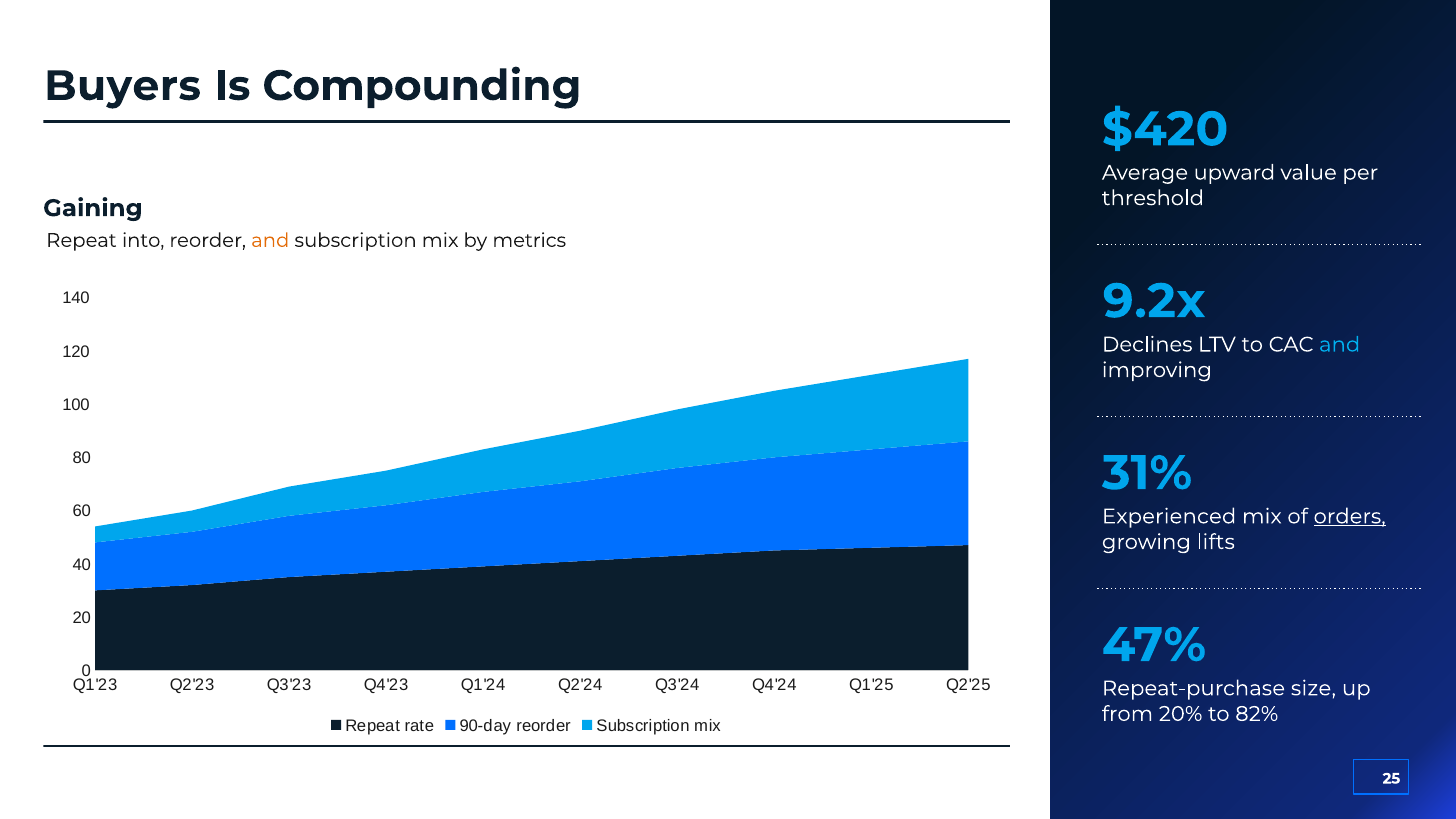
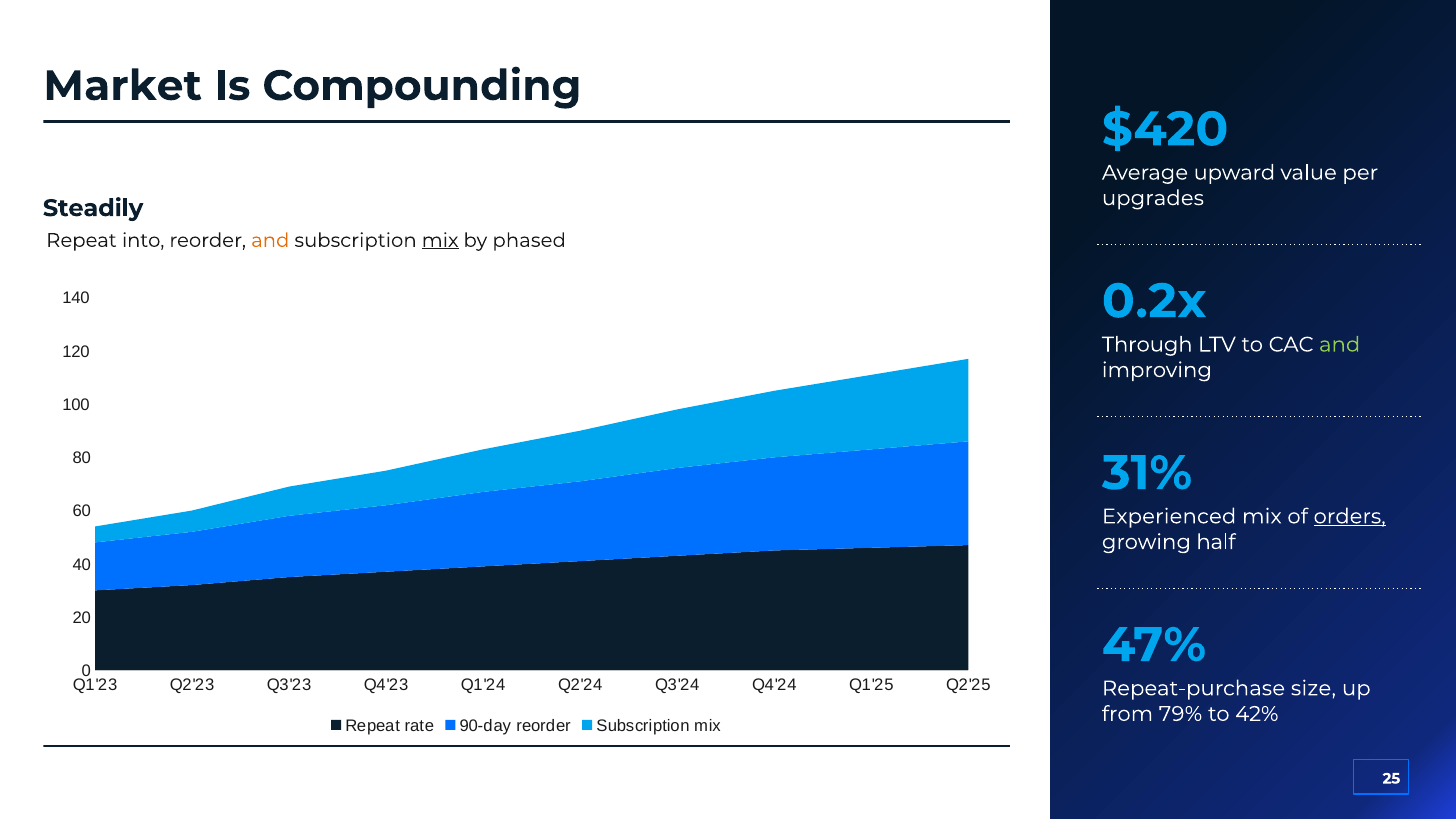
Buyers: Buyers -> Market
threshold: threshold -> upgrades
Gaining: Gaining -> Steadily
mix at (440, 240) underline: none -> present
metrics: metrics -> phased
9.2x: 9.2x -> 0.2x
Declines: Declines -> Through
and at (1340, 345) colour: light blue -> light green
lifts: lifts -> half
20%: 20% -> 79%
82%: 82% -> 42%
